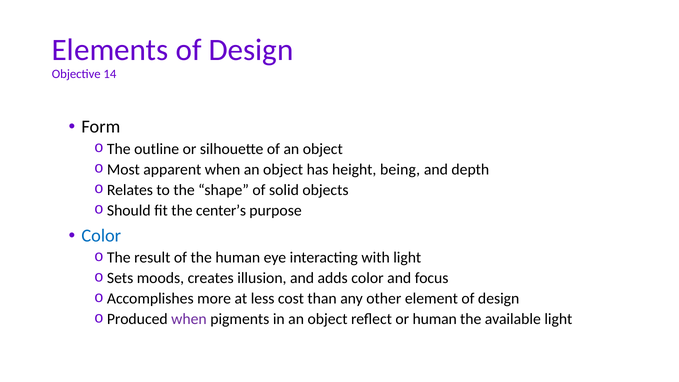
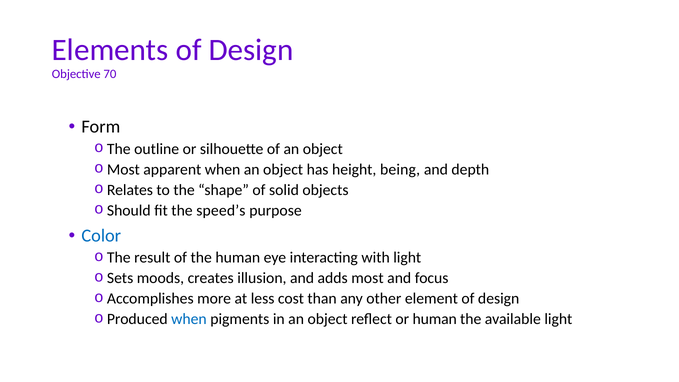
14: 14 -> 70
center’s: center’s -> speed’s
adds color: color -> most
when at (189, 319) colour: purple -> blue
